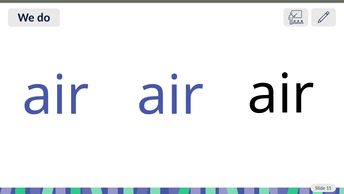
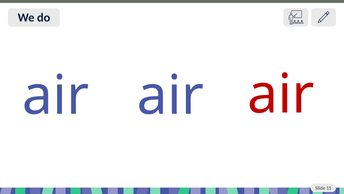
air at (281, 94) colour: black -> red
